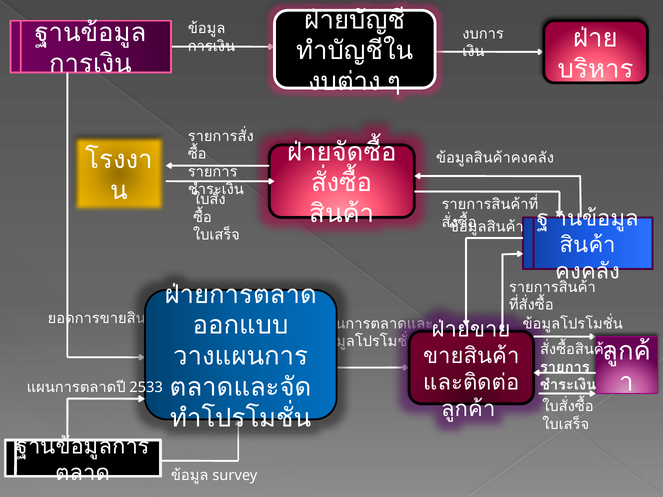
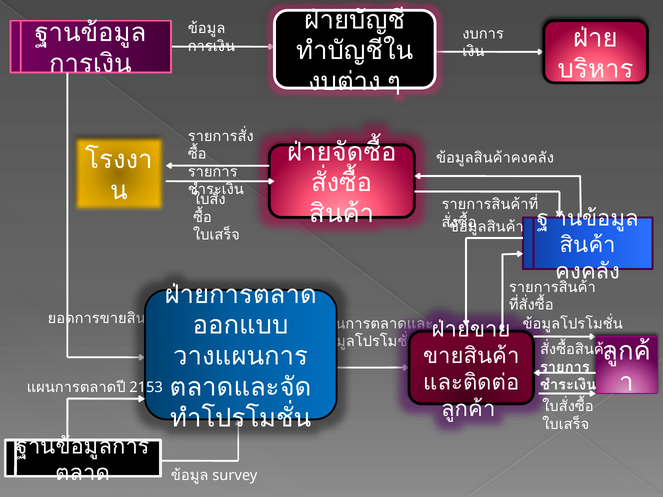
2533: 2533 -> 2153
